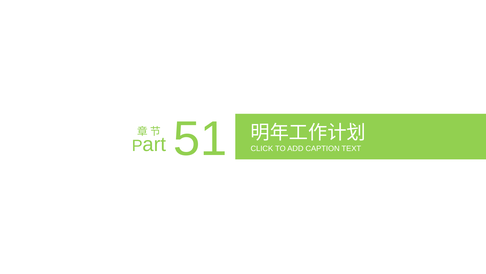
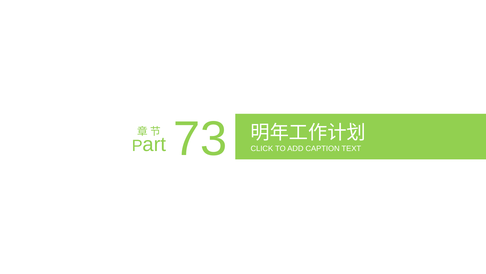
51: 51 -> 73
